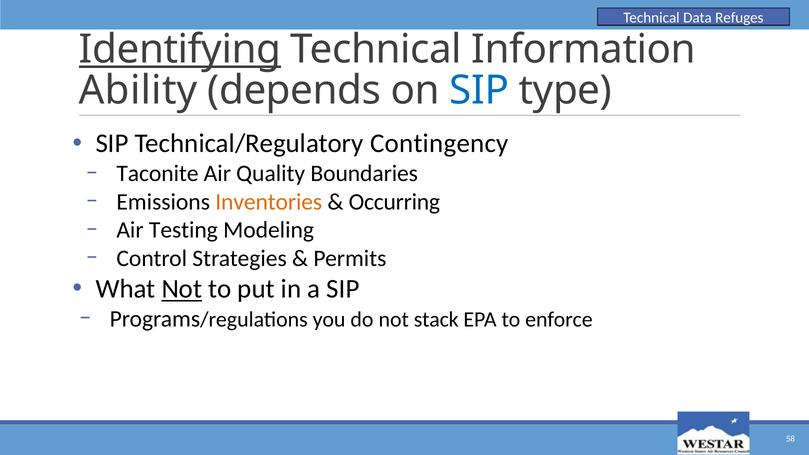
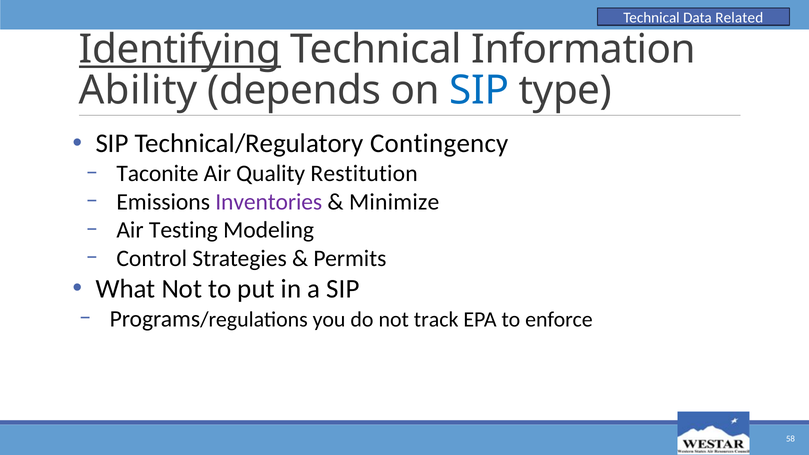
Refuges: Refuges -> Related
Boundaries: Boundaries -> Restitution
Inventories colour: orange -> purple
Occurring: Occurring -> Minimize
Not at (182, 289) underline: present -> none
stack: stack -> track
